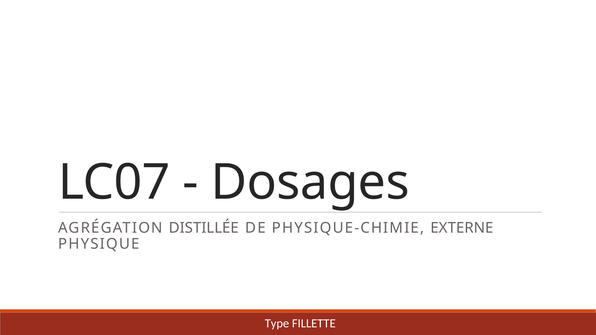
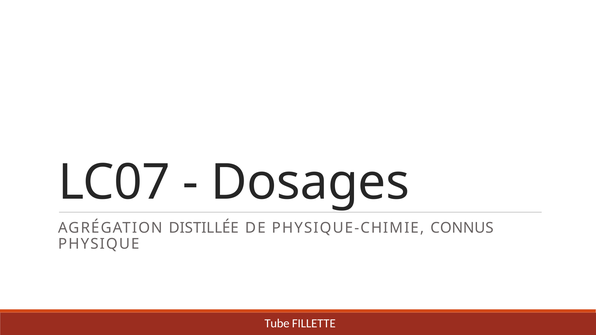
EXTERNE: EXTERNE -> CONNUS
Type: Type -> Tube
